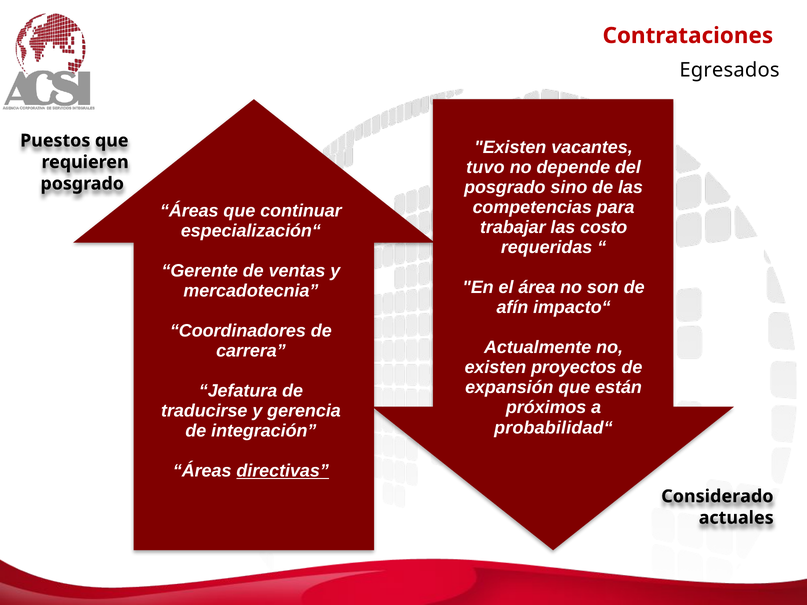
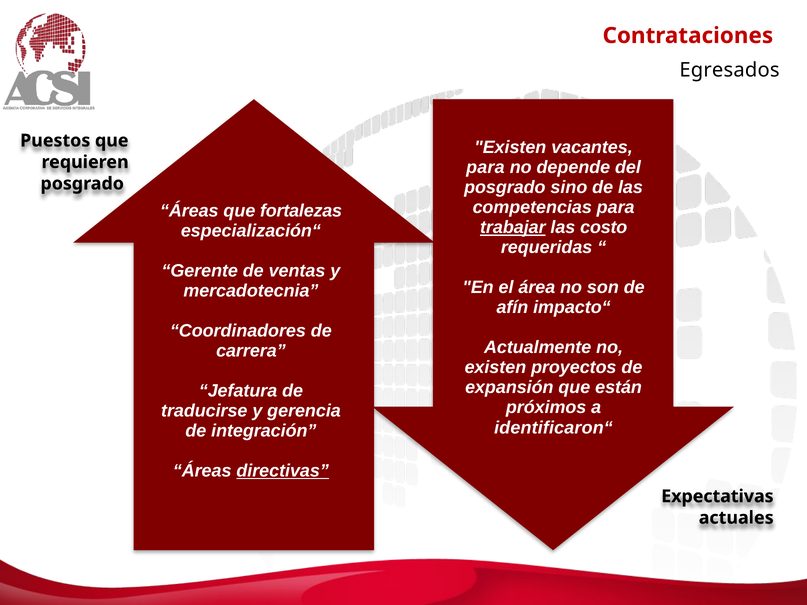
tuvo at (485, 168): tuvo -> para
continuar: continuar -> fortalezas
trabajar underline: none -> present
probabilidad“: probabilidad“ -> identificaron“
Considerado: Considerado -> Expectativas
